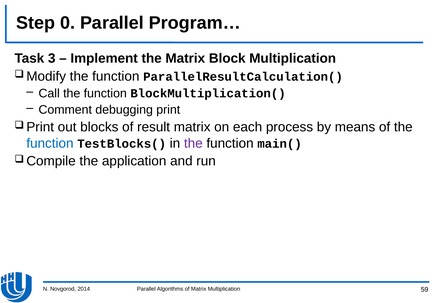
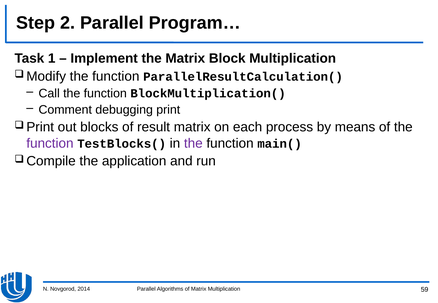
0: 0 -> 2
3: 3 -> 1
function at (50, 143) colour: blue -> purple
